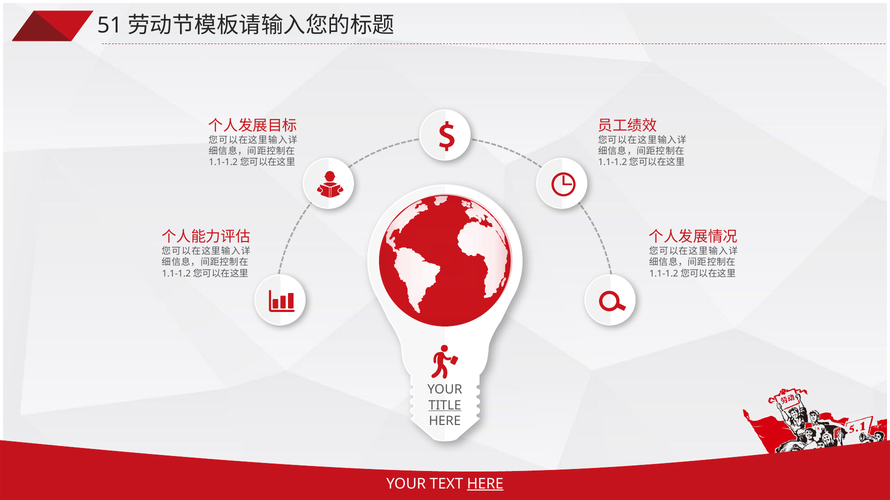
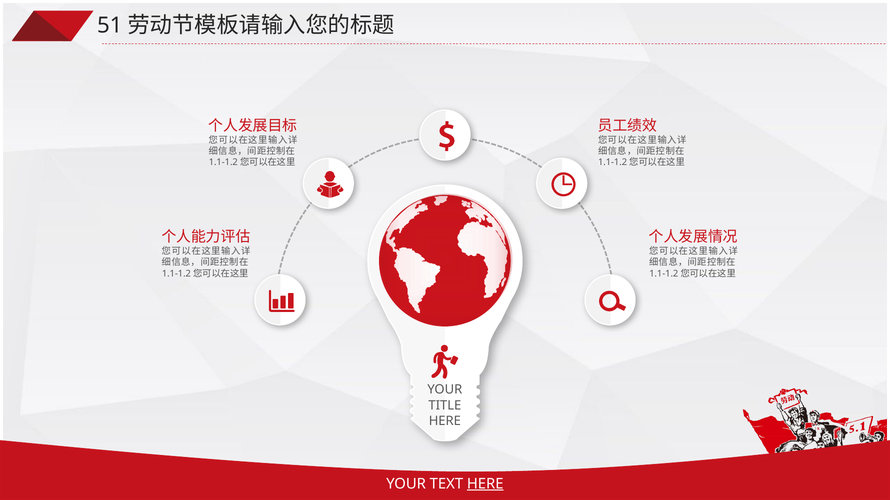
TITLE underline: present -> none
